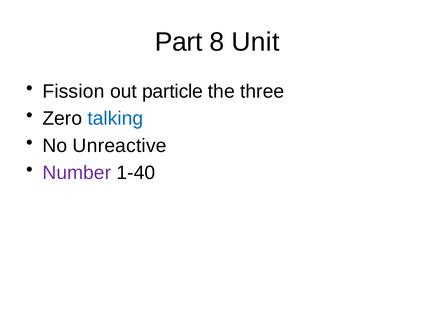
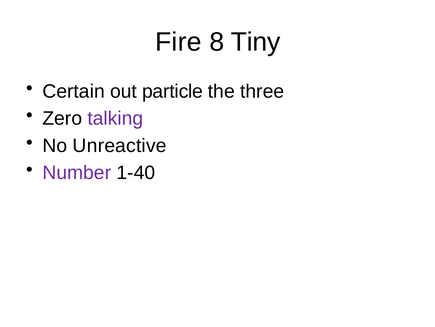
Part: Part -> Fire
Unit: Unit -> Tiny
Fission: Fission -> Certain
talking colour: blue -> purple
